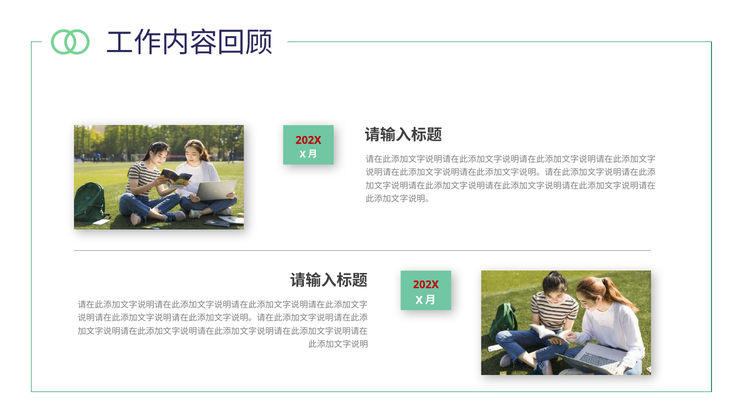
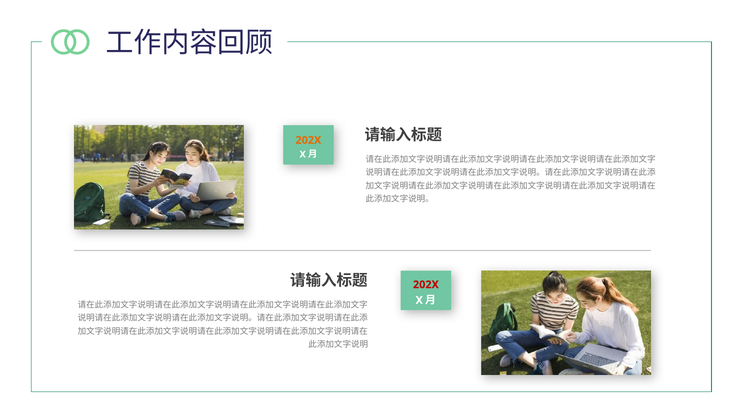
202X at (308, 140) colour: red -> orange
